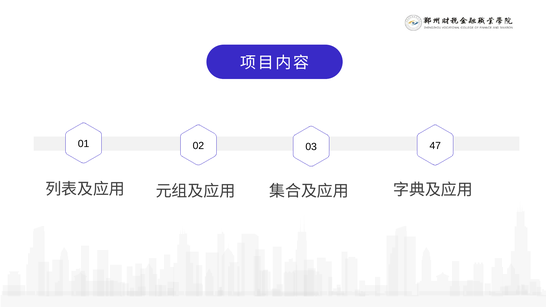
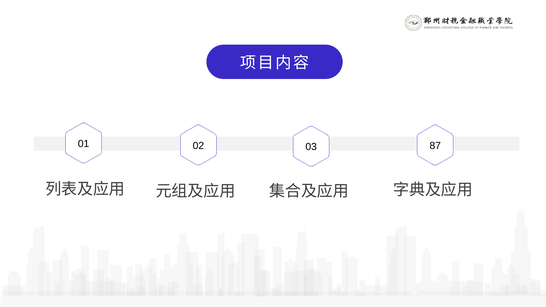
47: 47 -> 87
